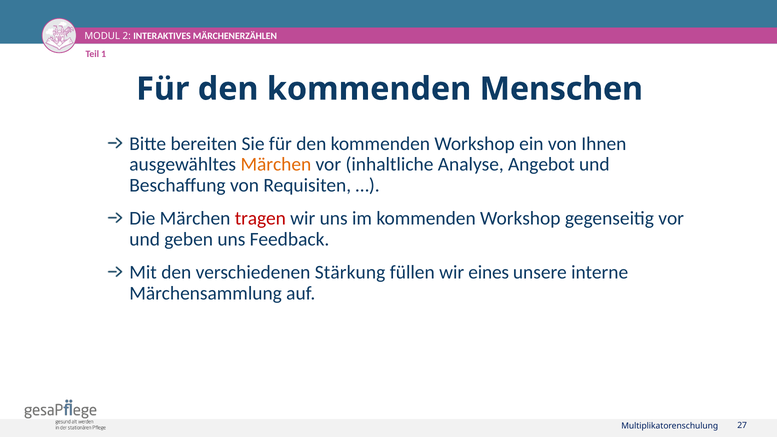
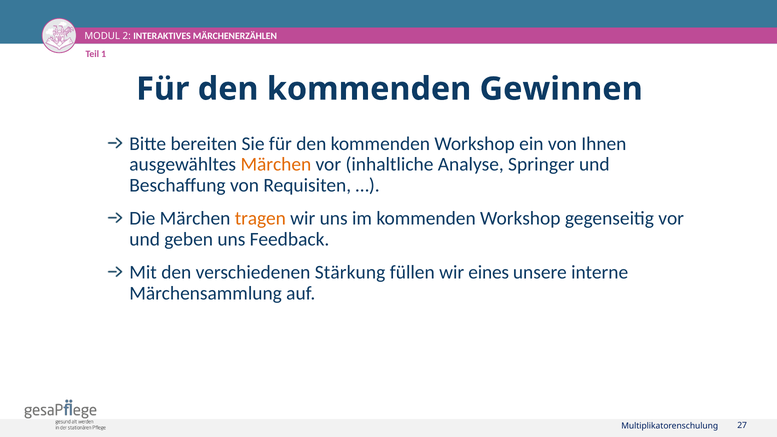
Menschen: Menschen -> Gewinnen
Angebot: Angebot -> Springer
tragen colour: red -> orange
